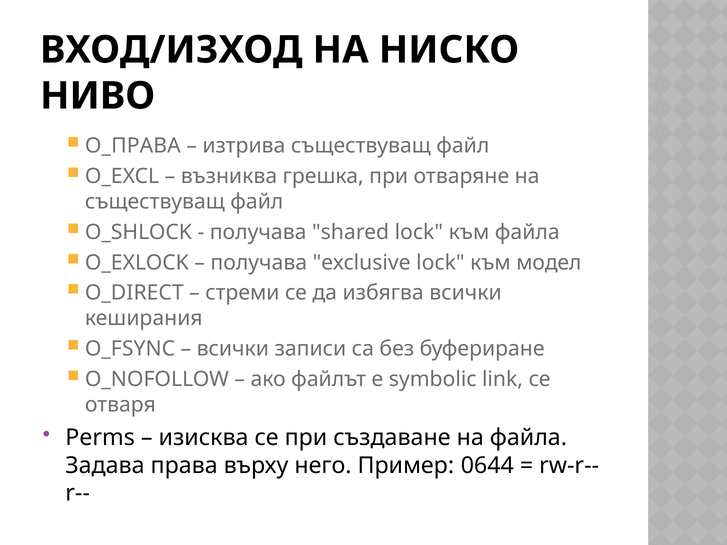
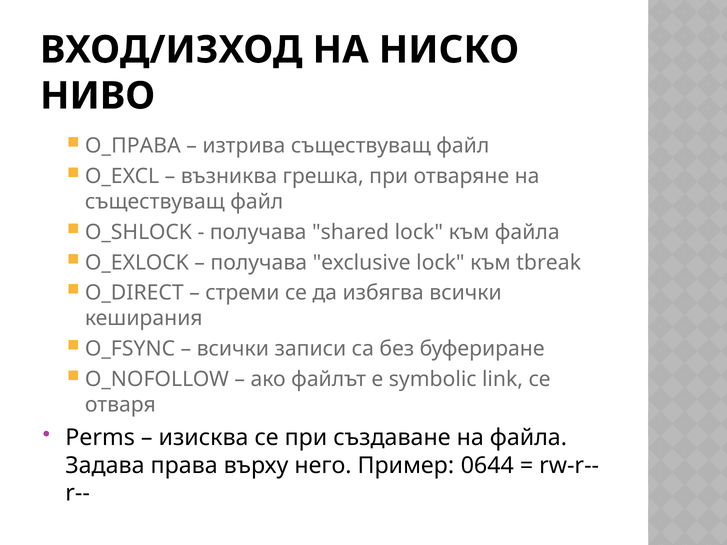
модел: модел -> tbreak
